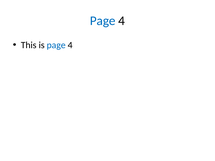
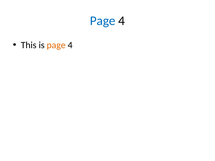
page at (56, 45) colour: blue -> orange
